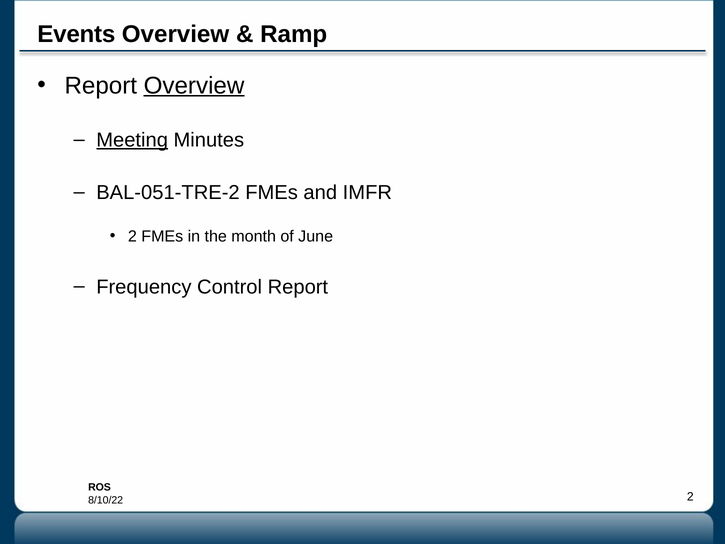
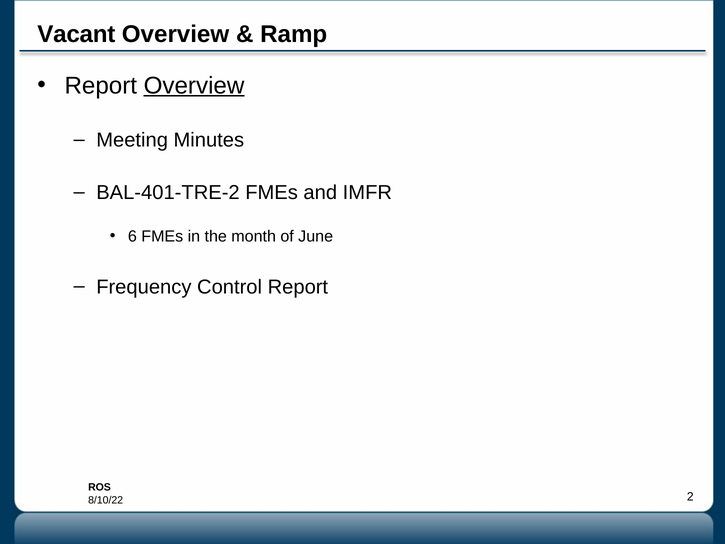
Events: Events -> Vacant
Meeting underline: present -> none
BAL-051-TRE-2: BAL-051-TRE-2 -> BAL-401-TRE-2
2 at (132, 236): 2 -> 6
